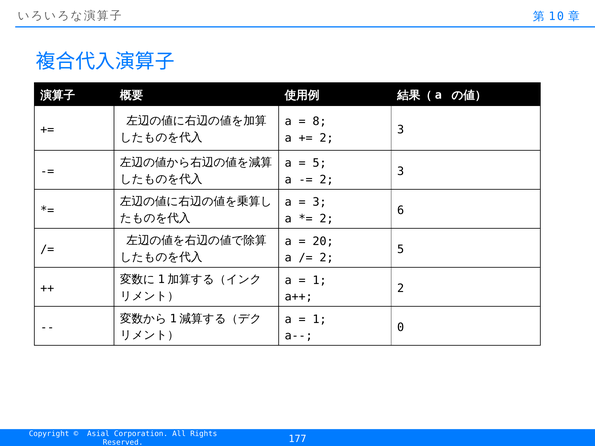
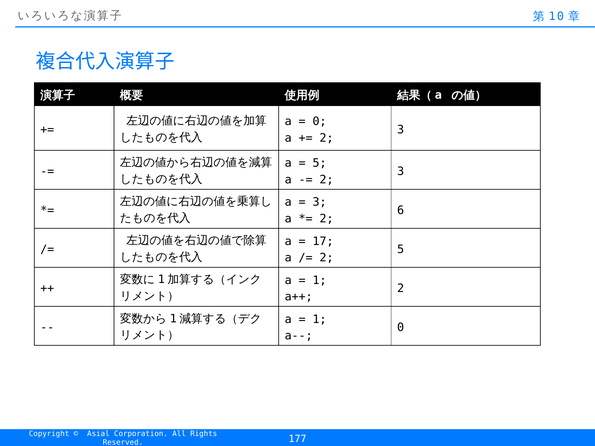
8 at (320, 121): 8 -> 0
20: 20 -> 17
